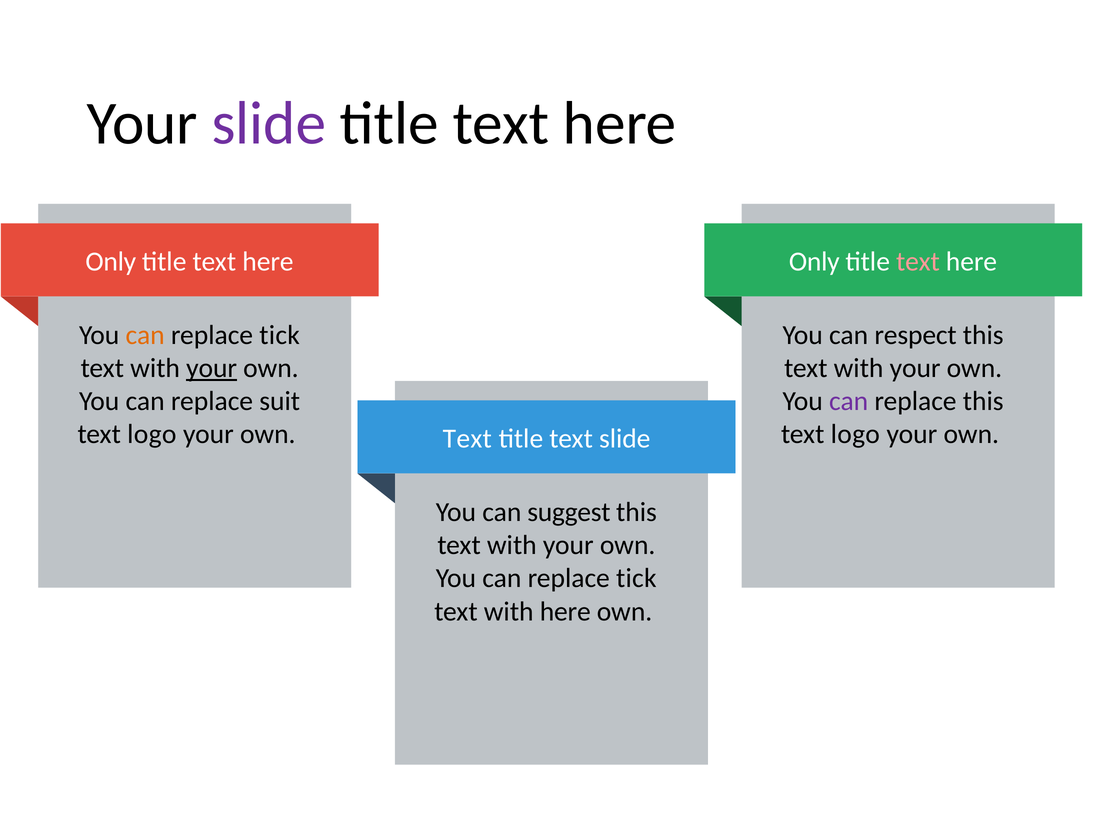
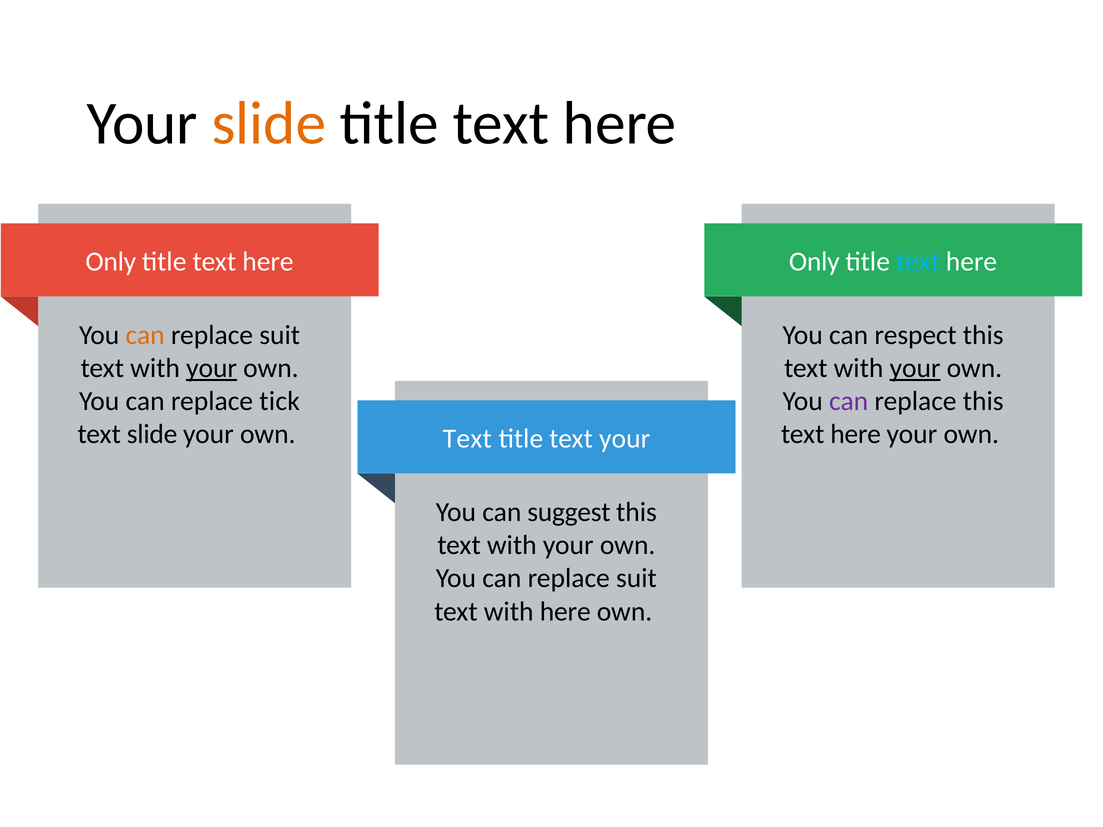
slide at (269, 124) colour: purple -> orange
text at (918, 262) colour: pink -> light blue
tick at (280, 335): tick -> suit
your at (915, 368) underline: none -> present
suit: suit -> tick
logo at (152, 434): logo -> slide
text slide: slide -> your
logo at (855, 434): logo -> here
tick at (636, 579): tick -> suit
